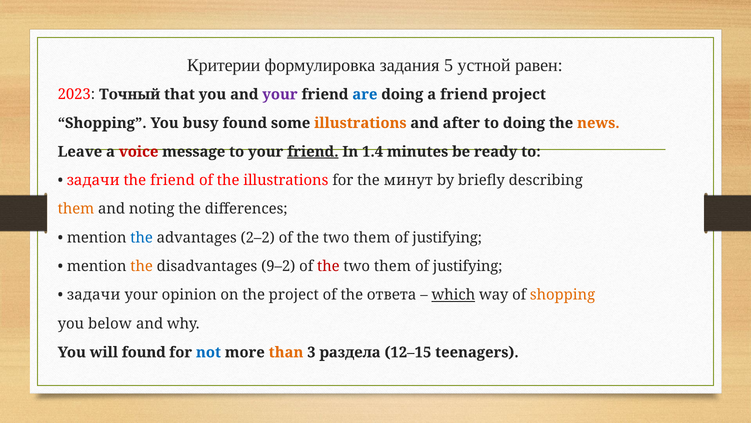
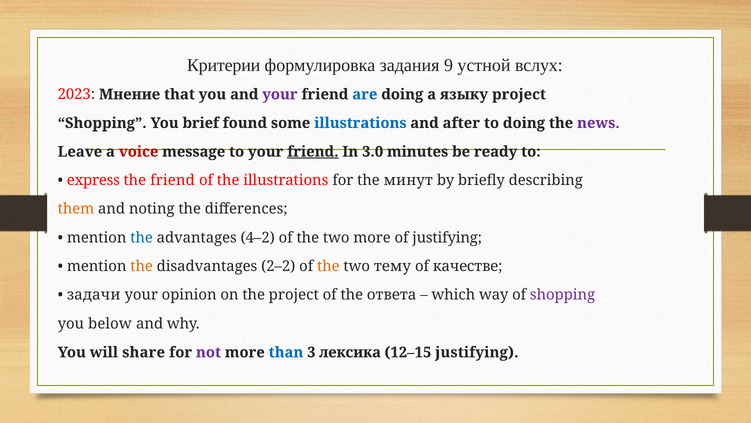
5: 5 -> 9
равен: равен -> вслух
Точный: Точный -> Мнение
a friend: friend -> языку
busy: busy -> brief
illustrations at (360, 123) colour: orange -> blue
news colour: orange -> purple
1.4: 1.4 -> 3.0
задачи at (93, 180): задачи -> express
2–2: 2–2 -> 4–2
them at (372, 237): them -> more
9–2: 9–2 -> 2–2
the at (328, 266) colour: red -> orange
them at (392, 266): them -> тему
justifying at (468, 266): justifying -> качестве
which underline: present -> none
shopping at (563, 295) colour: orange -> purple
will found: found -> share
not colour: blue -> purple
than colour: orange -> blue
раздела: раздела -> лексика
12–15 teenagers: teenagers -> justifying
